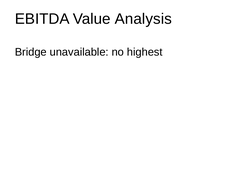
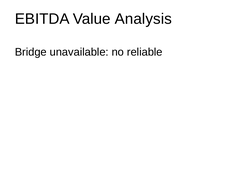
highest: highest -> reliable
